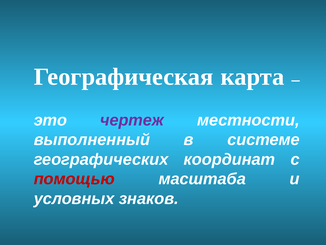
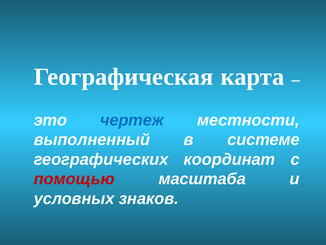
чертеж colour: purple -> blue
